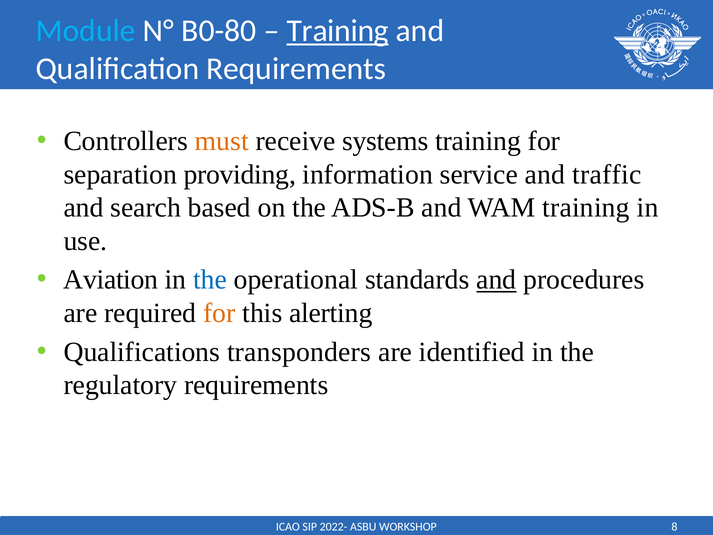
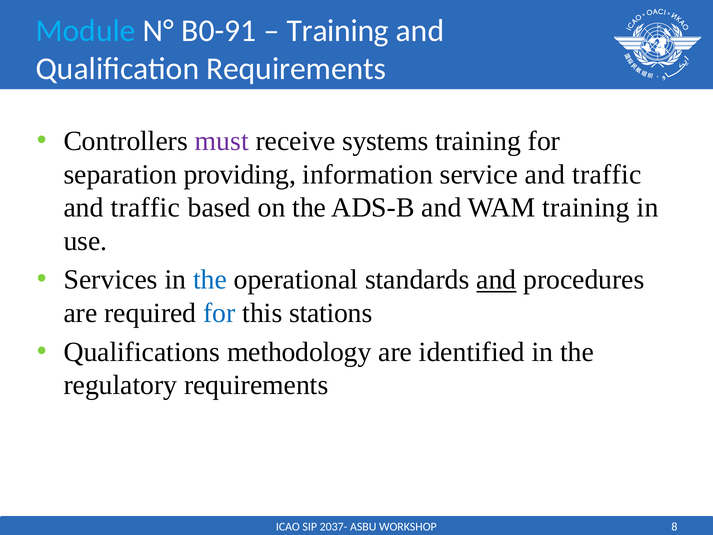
B0-80: B0-80 -> B0-91
Training at (338, 31) underline: present -> none
must colour: orange -> purple
search at (146, 208): search -> traffic
Aviation: Aviation -> Services
for at (219, 313) colour: orange -> blue
alerting: alerting -> stations
transponders: transponders -> methodology
2022-: 2022- -> 2037-
